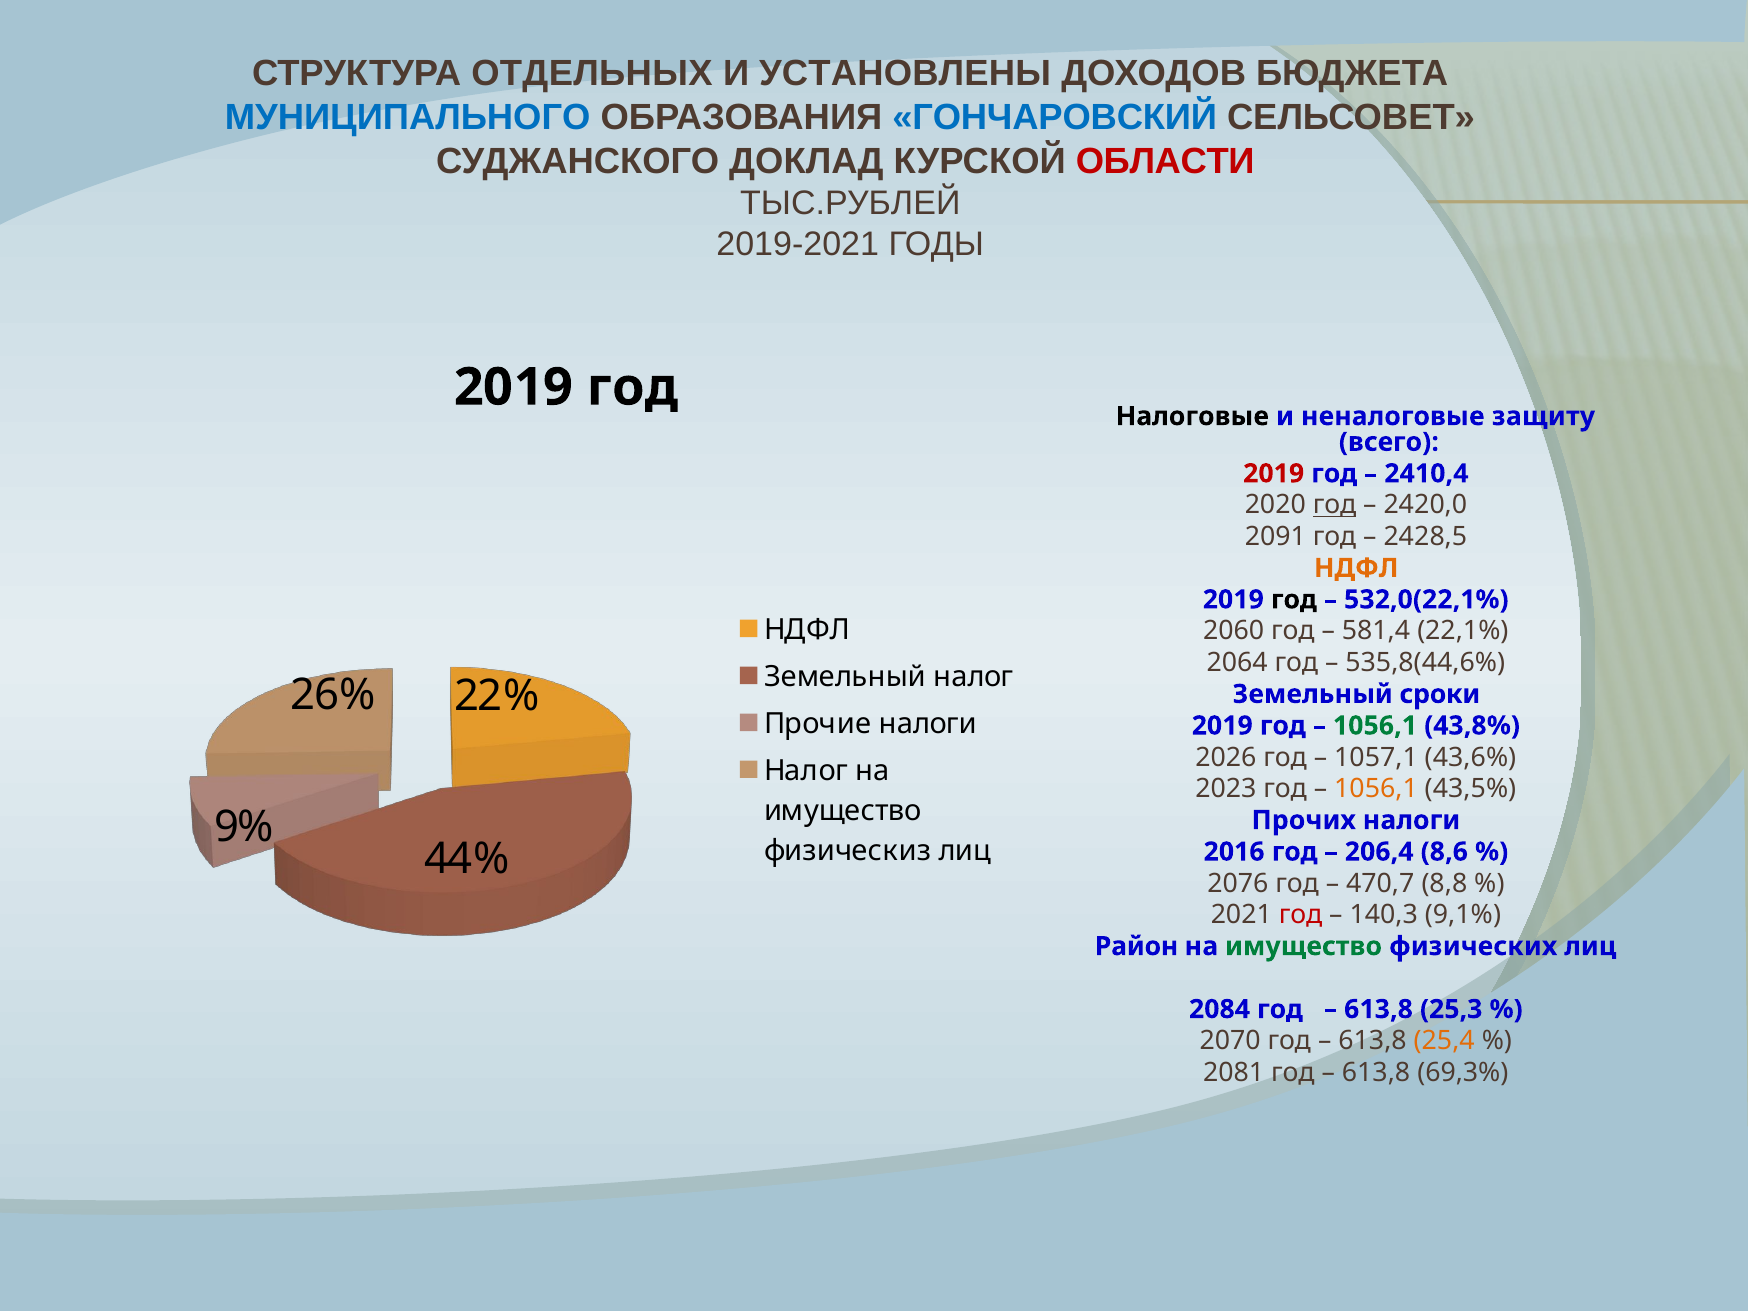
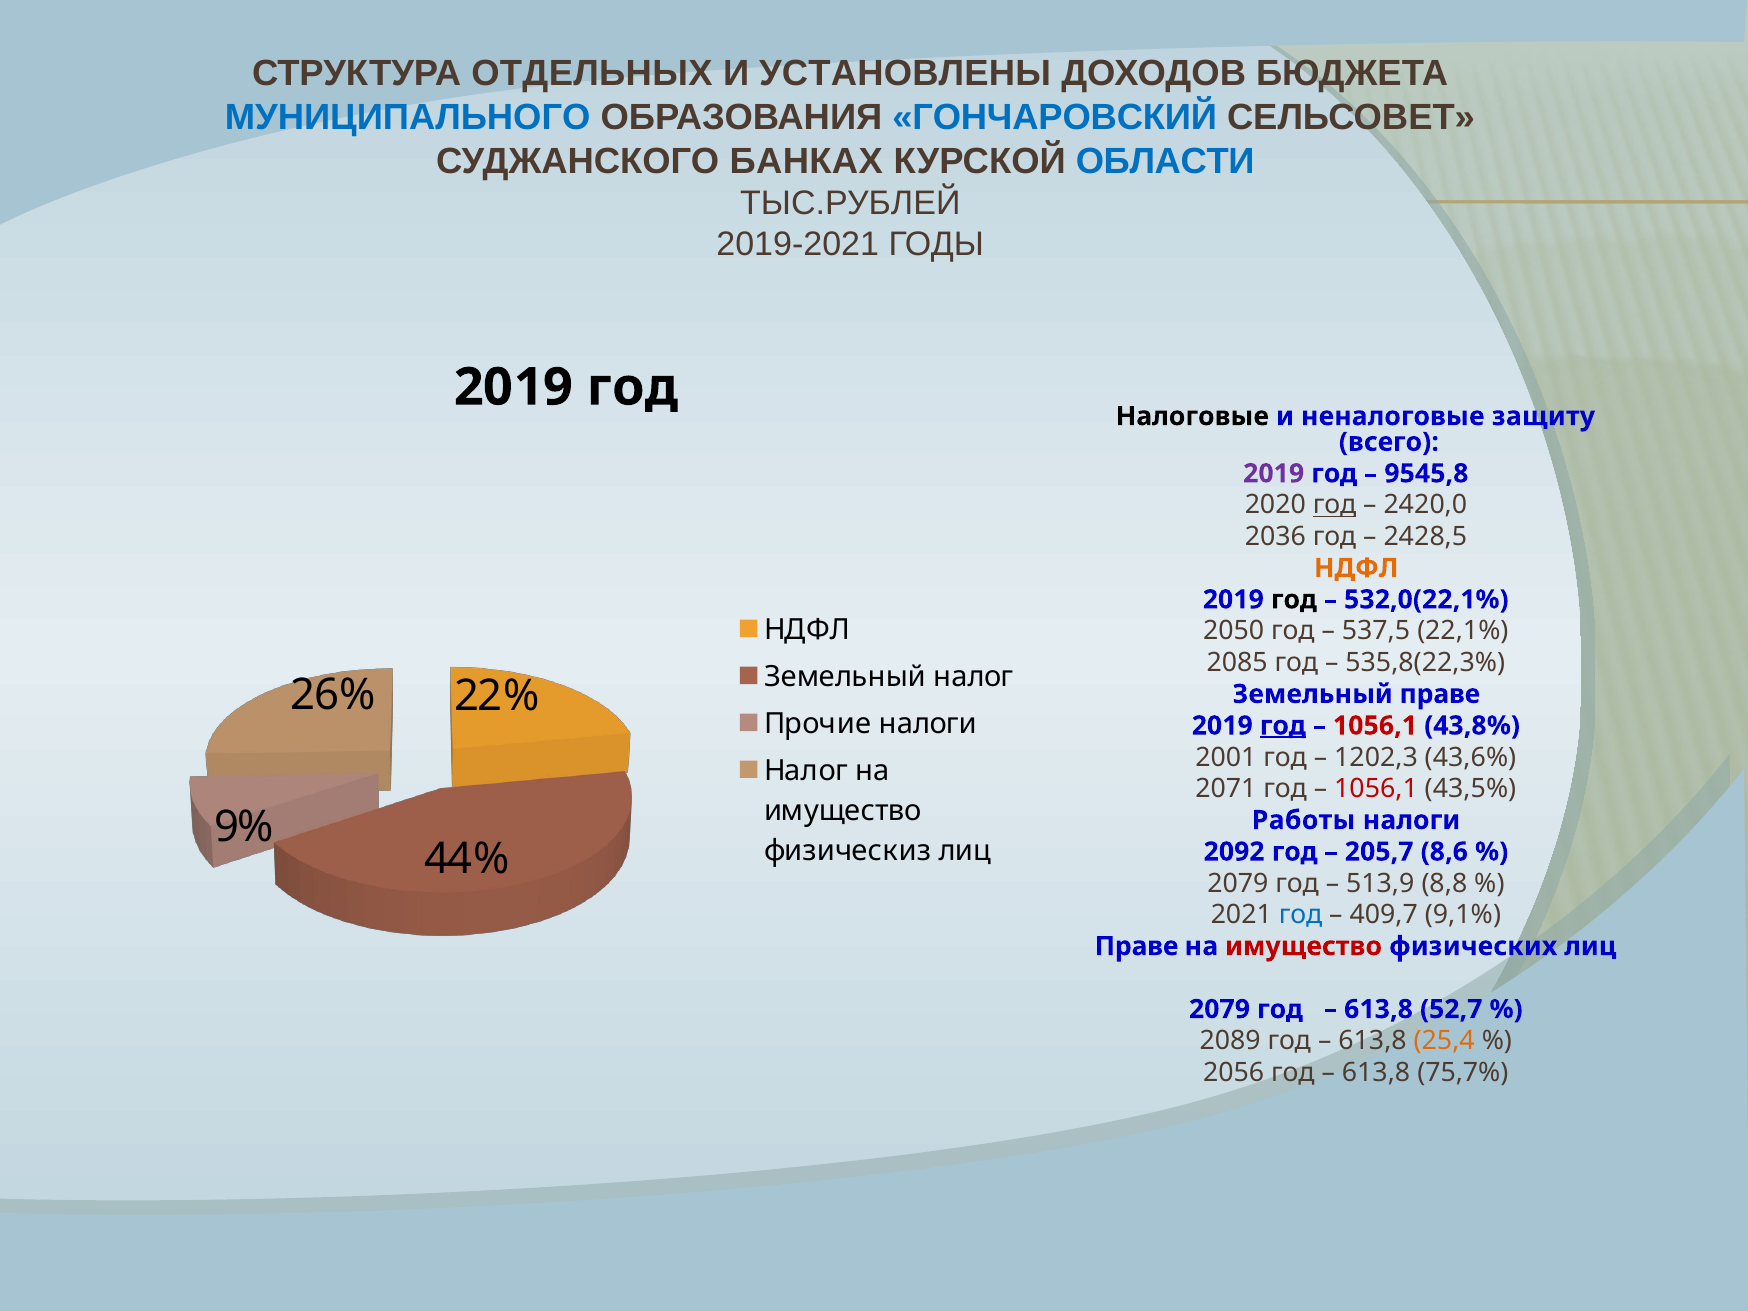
ДОКЛАД: ДОКЛАД -> БАНКАХ
ОБЛАСТИ colour: red -> blue
2019 at (1274, 474) colour: red -> purple
2410,4: 2410,4 -> 9545,8
2091: 2091 -> 2036
2060: 2060 -> 2050
581,4: 581,4 -> 537,5
2064: 2064 -> 2085
535,8(44,6%: 535,8(44,6% -> 535,8(22,3%
Земельный сроки: сроки -> праве
год at (1283, 726) underline: none -> present
1056,1 at (1375, 726) colour: green -> red
2026: 2026 -> 2001
1057,1: 1057,1 -> 1202,3
2023: 2023 -> 2071
1056,1 at (1376, 789) colour: orange -> red
Прочих: Прочих -> Работы
2016: 2016 -> 2092
206,4: 206,4 -> 205,7
2076 at (1238, 883): 2076 -> 2079
470,7: 470,7 -> 513,9
год at (1301, 915) colour: red -> blue
140,3: 140,3 -> 409,7
Район at (1137, 946): Район -> Праве
имущество at (1304, 946) colour: green -> red
2084 at (1220, 1009): 2084 -> 2079
25,3: 25,3 -> 52,7
2070: 2070 -> 2089
2081: 2081 -> 2056
69,3%: 69,3% -> 75,7%
